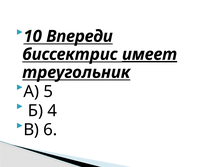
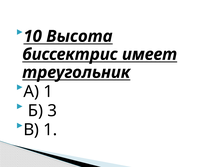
Впереди: Впереди -> Высота
имеет underline: present -> none
А 5: 5 -> 1
4: 4 -> 3
В 6: 6 -> 1
